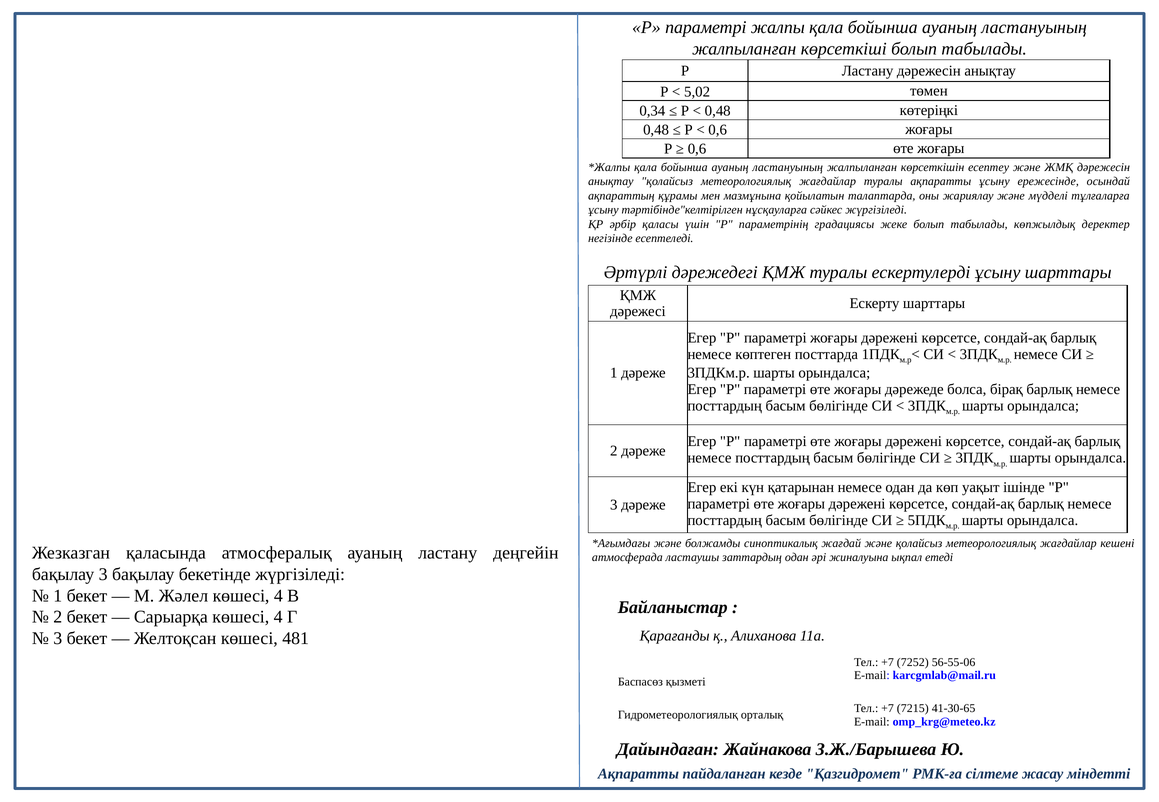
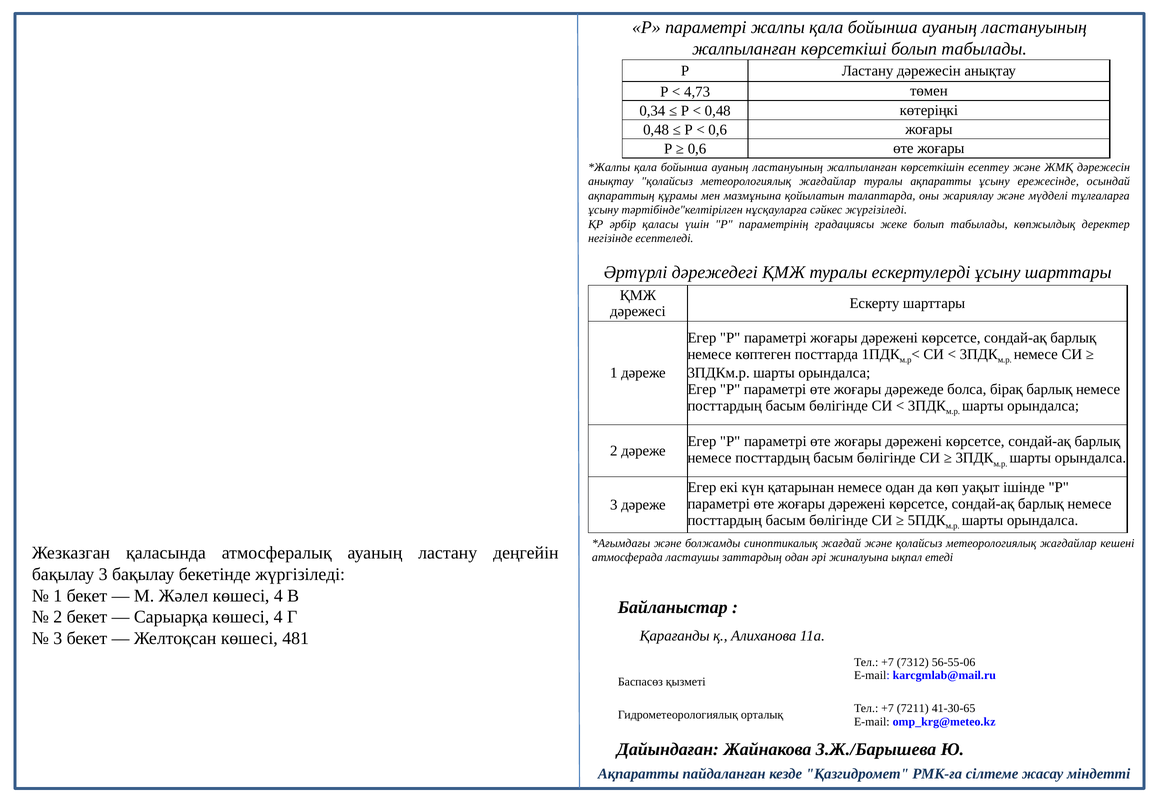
5,02: 5,02 -> 4,73
7252: 7252 -> 7312
7215: 7215 -> 7211
